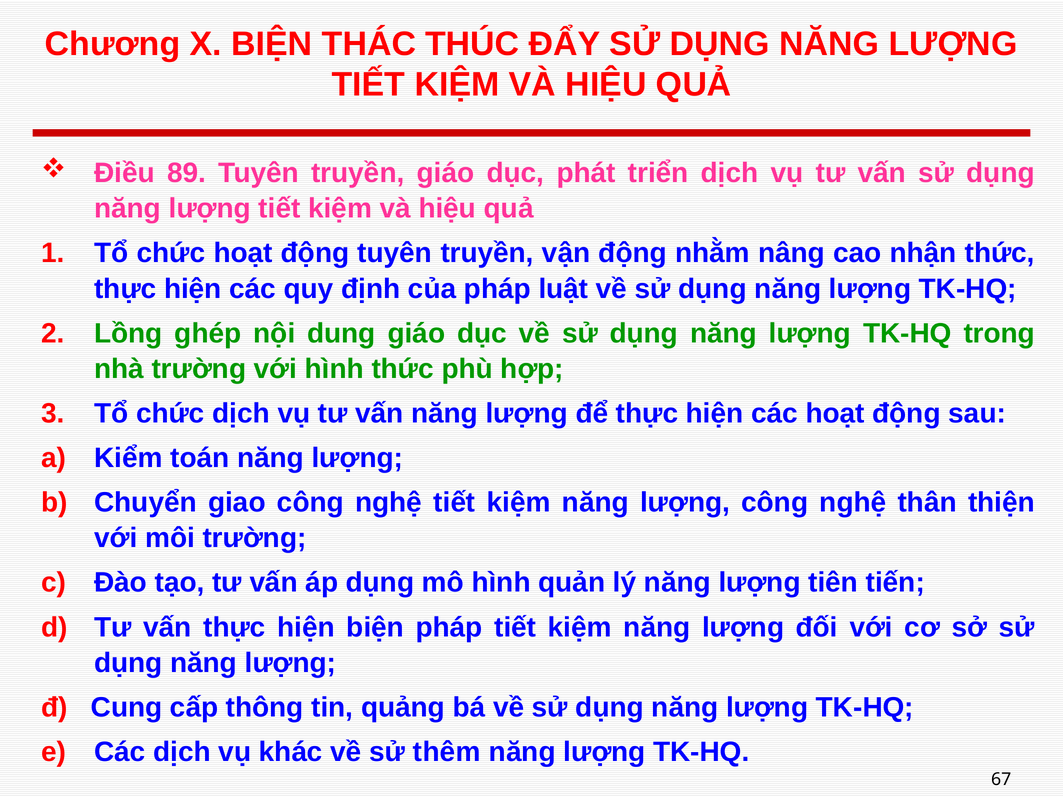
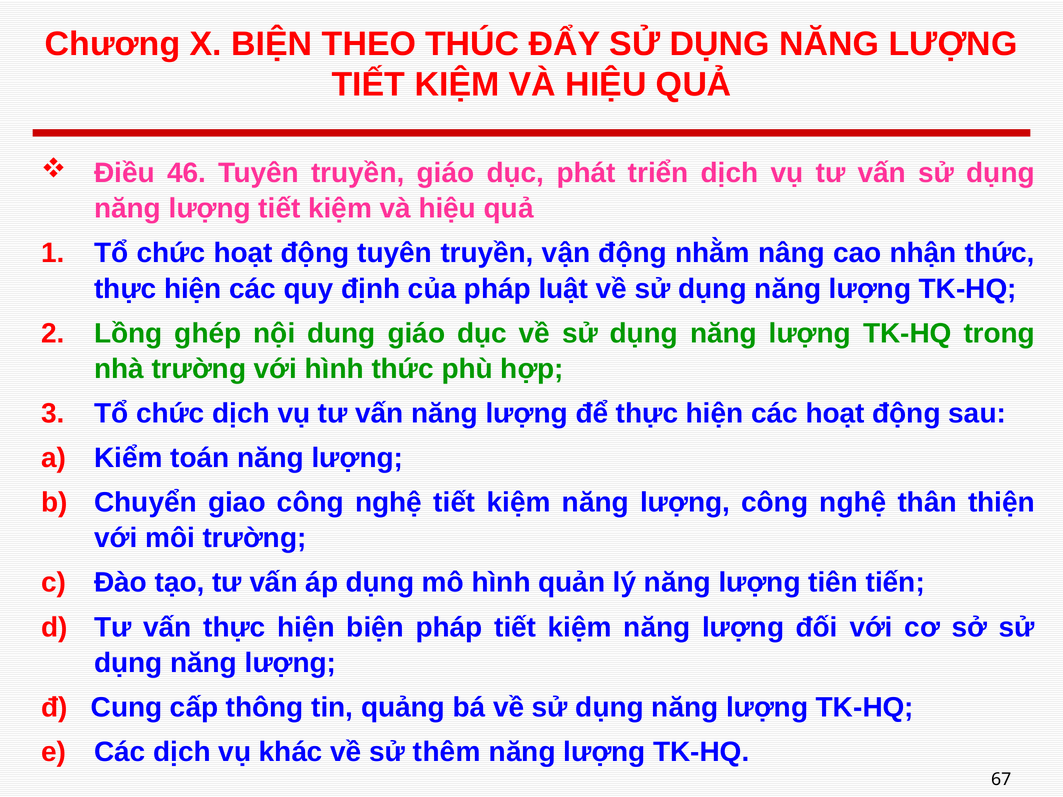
THÁC: THÁC -> THEO
89: 89 -> 46
